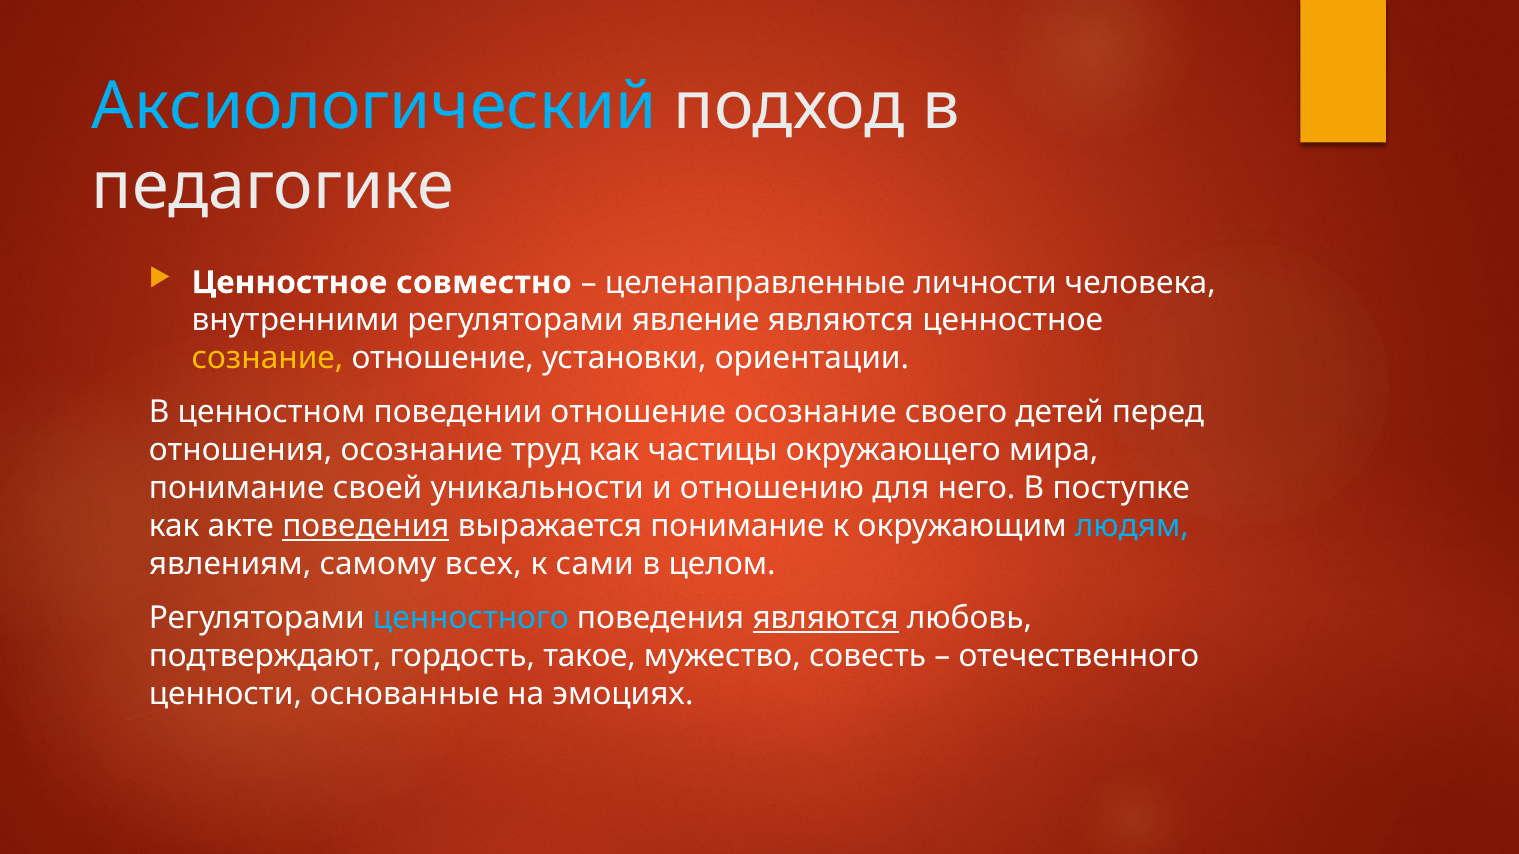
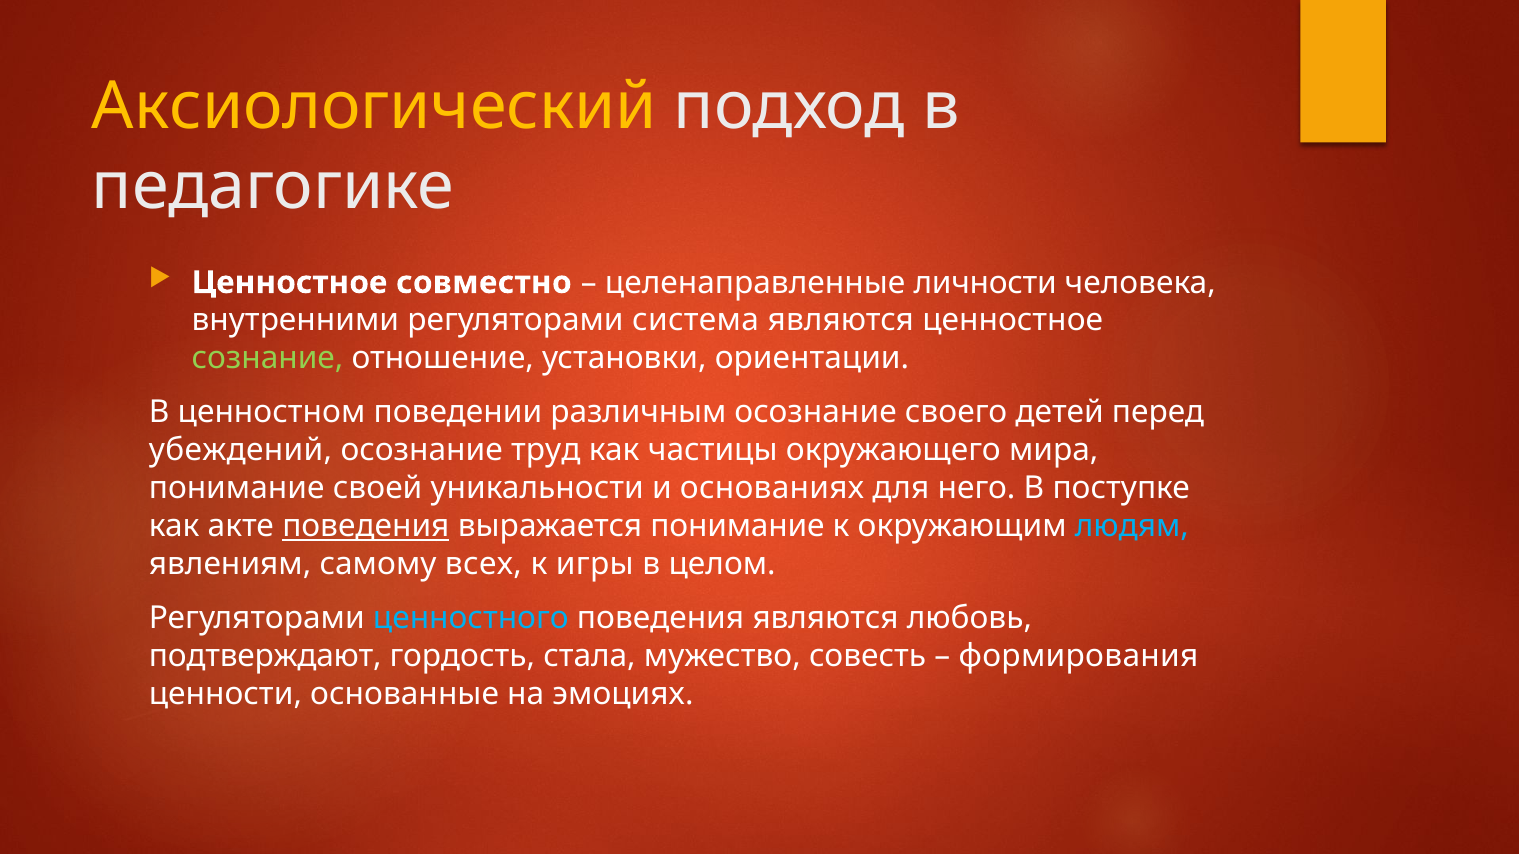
Аксиологический colour: light blue -> yellow
явление: явление -> система
сознание colour: yellow -> light green
поведении отношение: отношение -> различным
отношения: отношения -> убеждений
отношению: отношению -> основаниях
сами: сами -> игры
являются at (826, 618) underline: present -> none
такое: такое -> стала
отечественного: отечественного -> формирования
